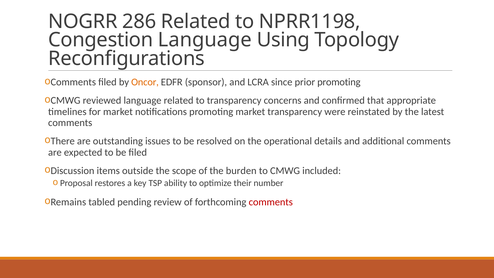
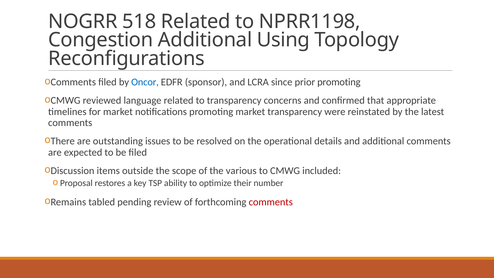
286: 286 -> 518
Congestion Language: Language -> Additional
Oncor colour: orange -> blue
burden: burden -> various
